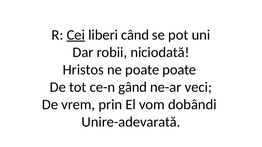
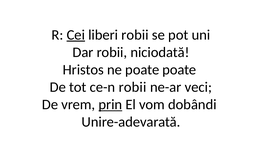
liberi când: când -> robii
ce-n gând: gând -> robii
prin underline: none -> present
